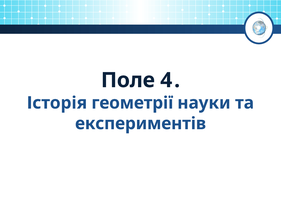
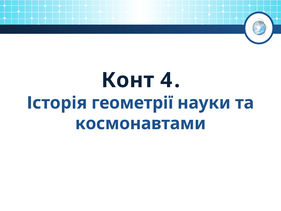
Поле: Поле -> Конт
експериментів: експериментів -> космонавтами
